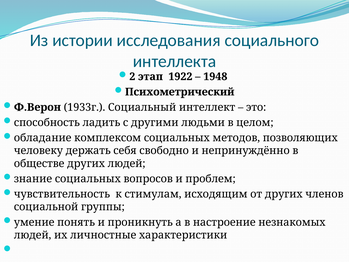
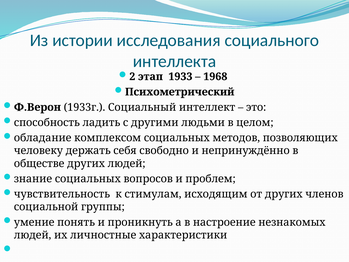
1922: 1922 -> 1933
1948: 1948 -> 1968
